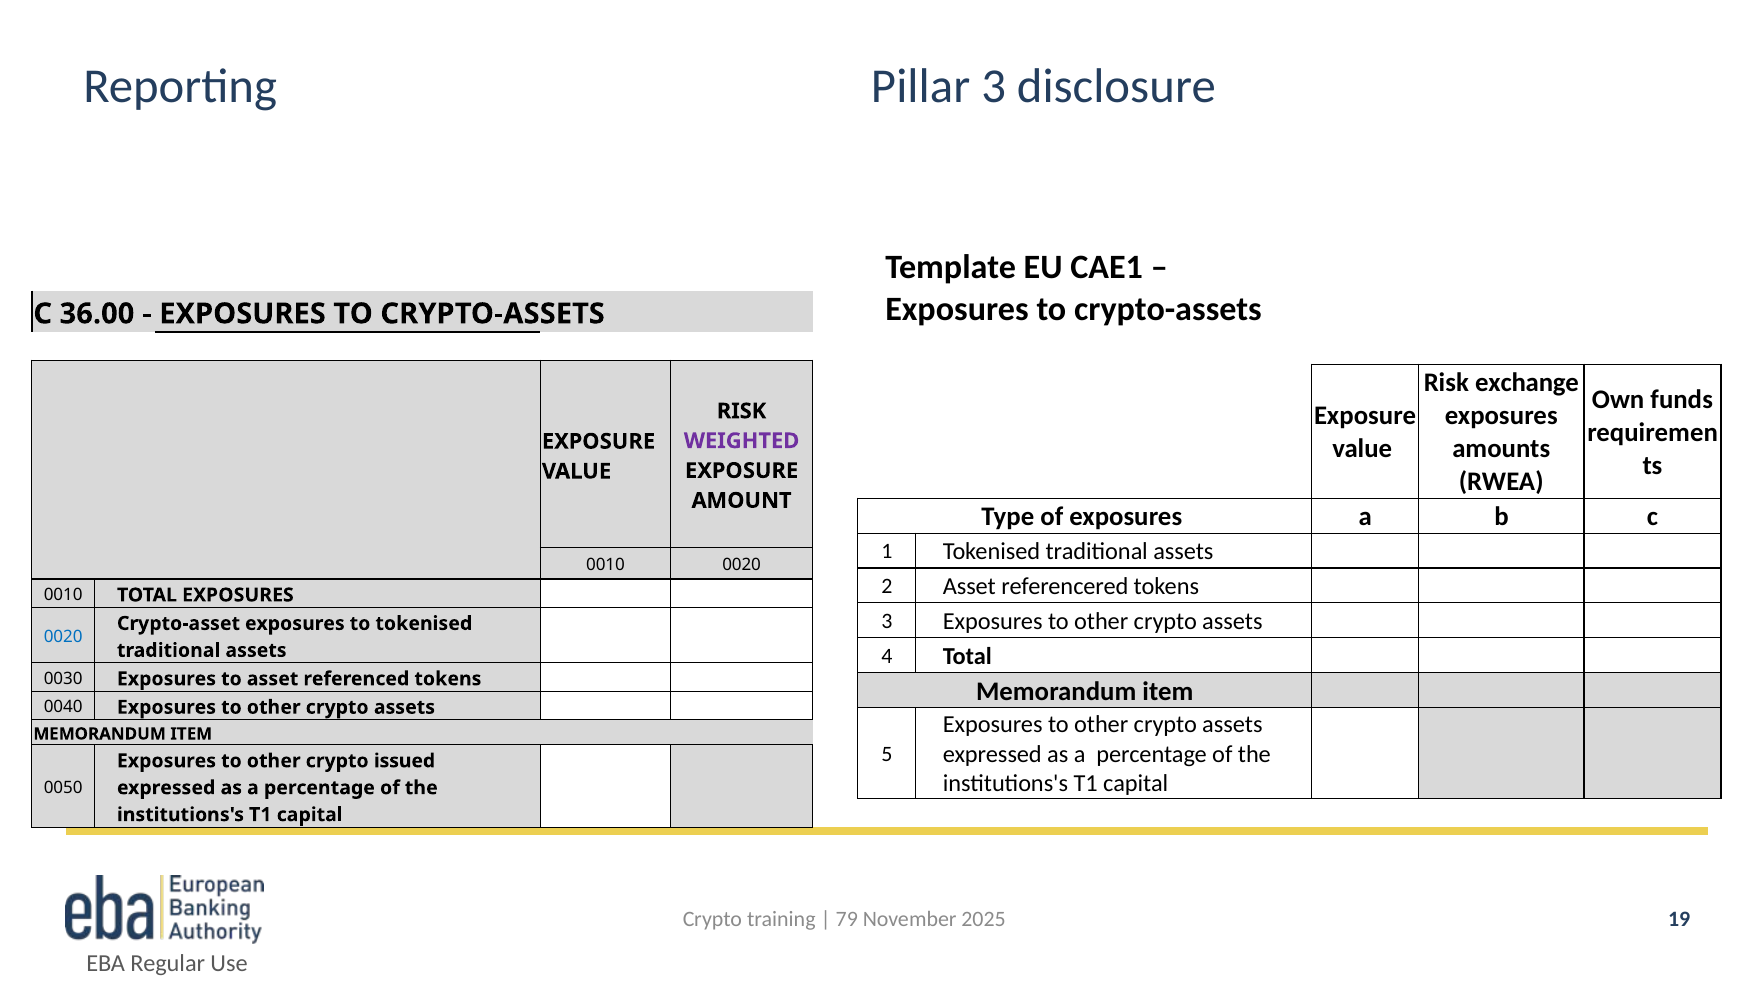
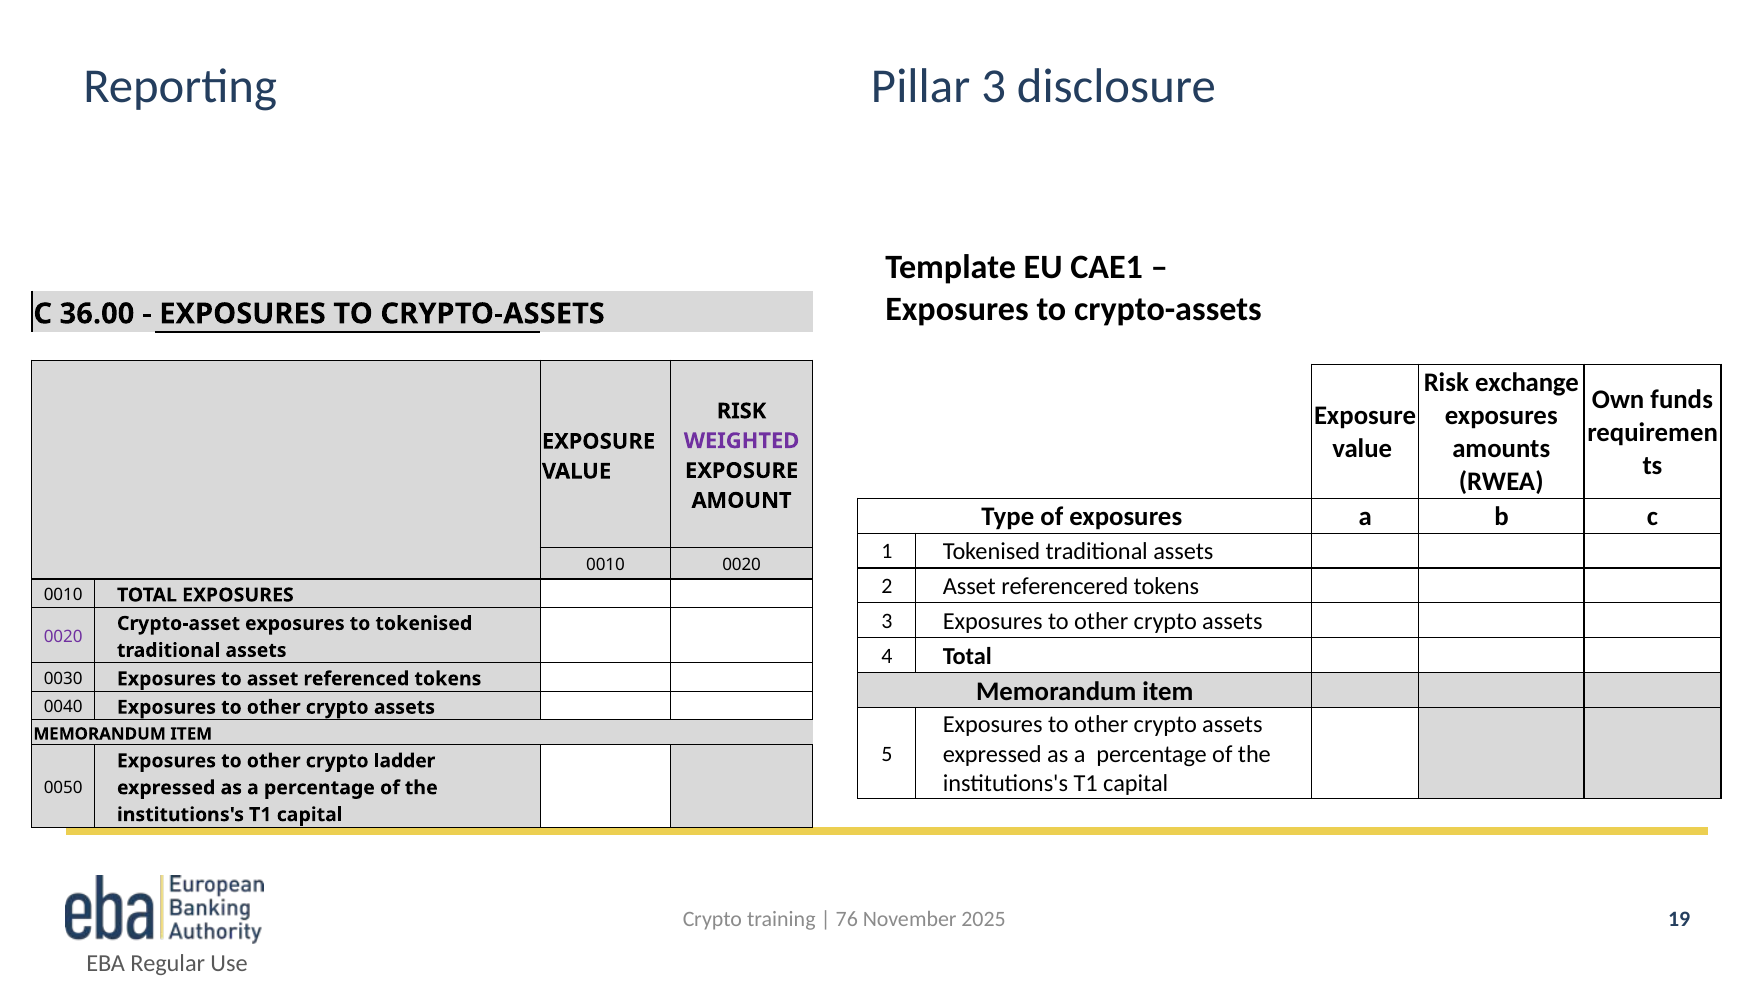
0020 at (63, 637) colour: blue -> purple
issued: issued -> ladder
79: 79 -> 76
